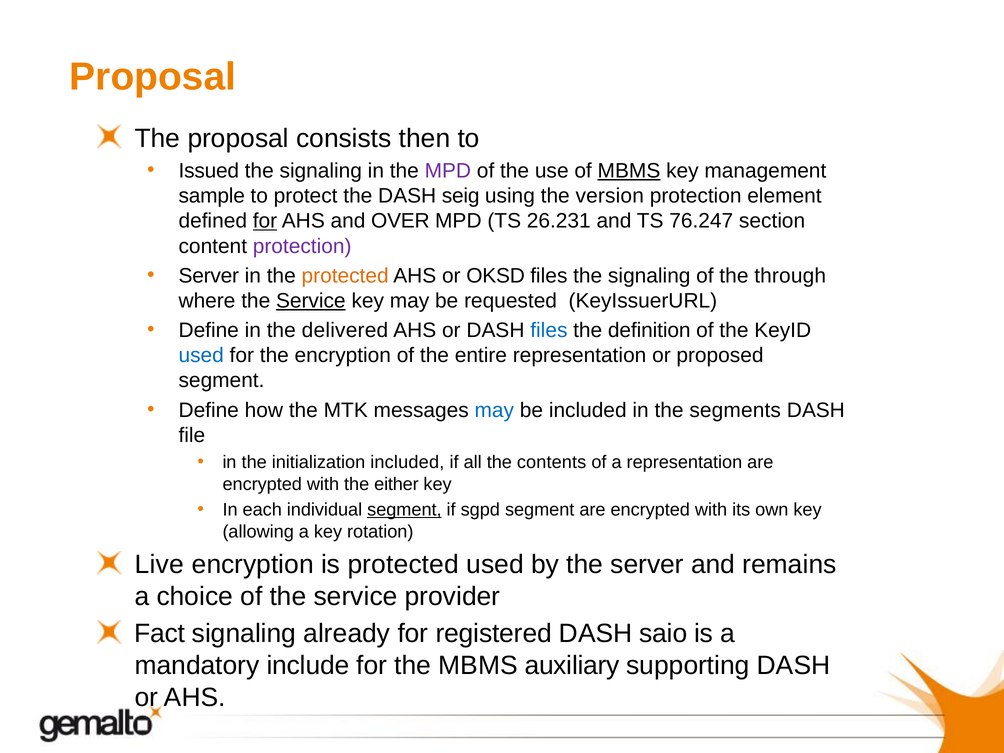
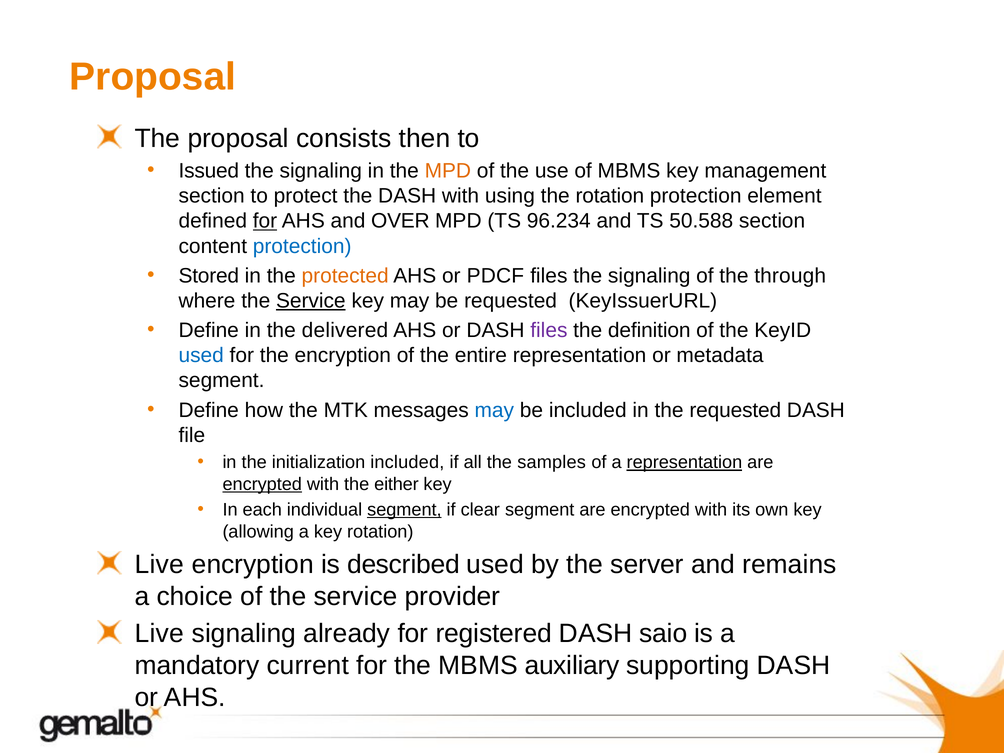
MPD at (448, 171) colour: purple -> orange
MBMS at (629, 171) underline: present -> none
sample at (212, 196): sample -> section
DASH seig: seig -> with
the version: version -> rotation
26.231: 26.231 -> 96.234
76.247: 76.247 -> 50.588
protection at (302, 246) colour: purple -> blue
Server at (209, 276): Server -> Stored
OKSD: OKSD -> PDCF
files at (549, 330) colour: blue -> purple
proposed: proposed -> metadata
the segments: segments -> requested
contents: contents -> samples
representation at (684, 462) underline: none -> present
encrypted at (262, 484) underline: none -> present
sgpd: sgpd -> clear
is protected: protected -> described
Fact at (160, 634): Fact -> Live
include: include -> current
